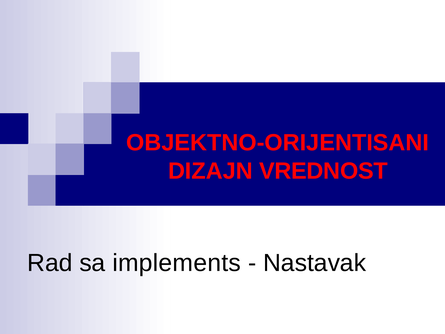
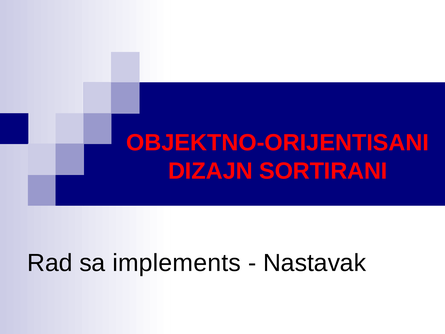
VREDNOST: VREDNOST -> SORTIRANI
